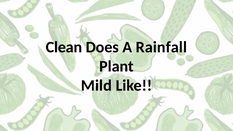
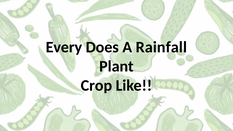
Clean: Clean -> Every
Mild: Mild -> Crop
